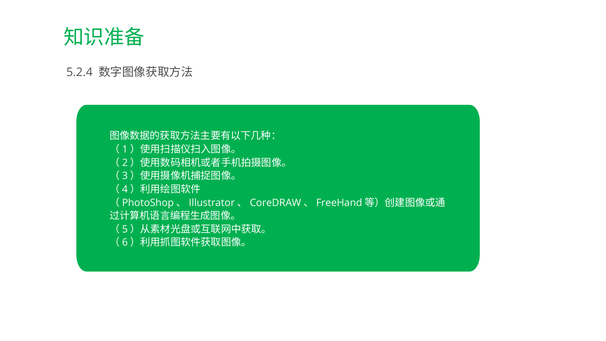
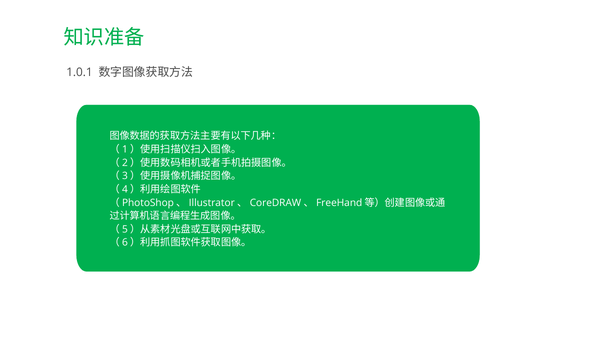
5.2.4: 5.2.4 -> 1.0.1
